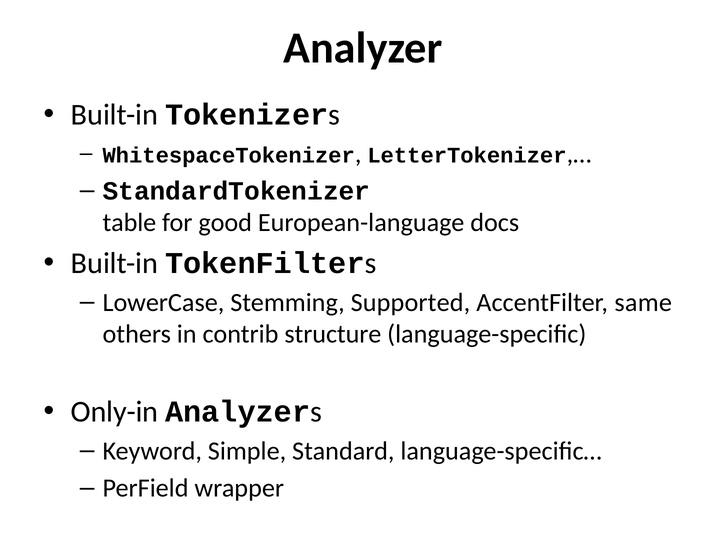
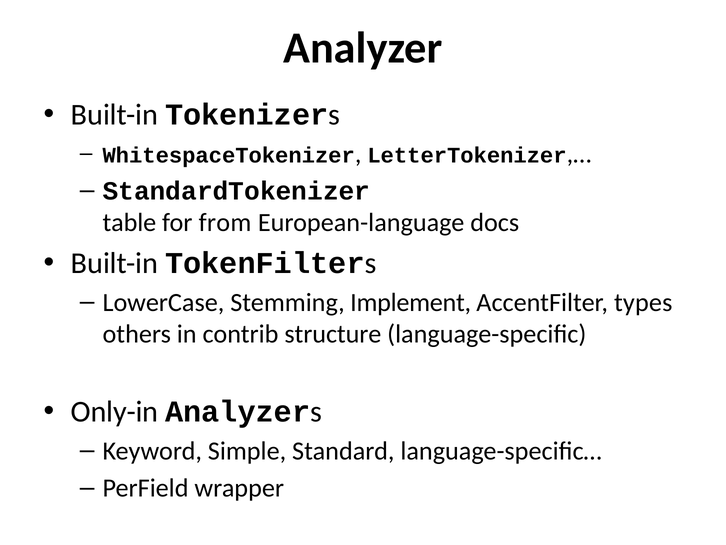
good: good -> from
Supported: Supported -> Implement
same: same -> types
